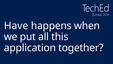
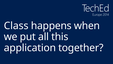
Have: Have -> Class
